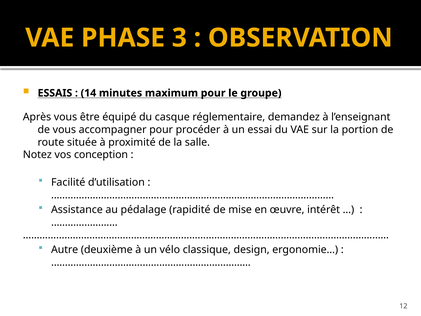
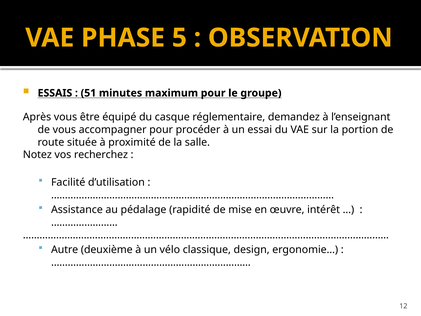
3: 3 -> 5
14: 14 -> 51
conception: conception -> recherchez
